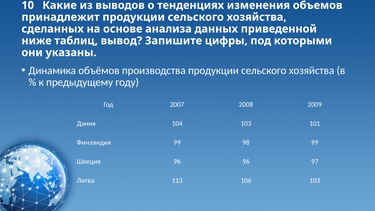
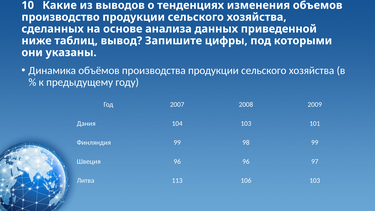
принадлежит: принадлежит -> производство
